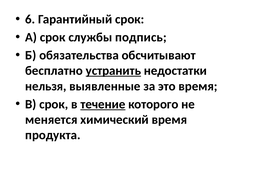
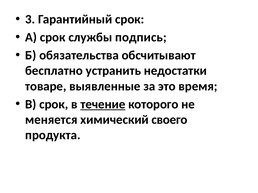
6: 6 -> 3
устранить underline: present -> none
нельзя: нельзя -> товаре
химический время: время -> своего
